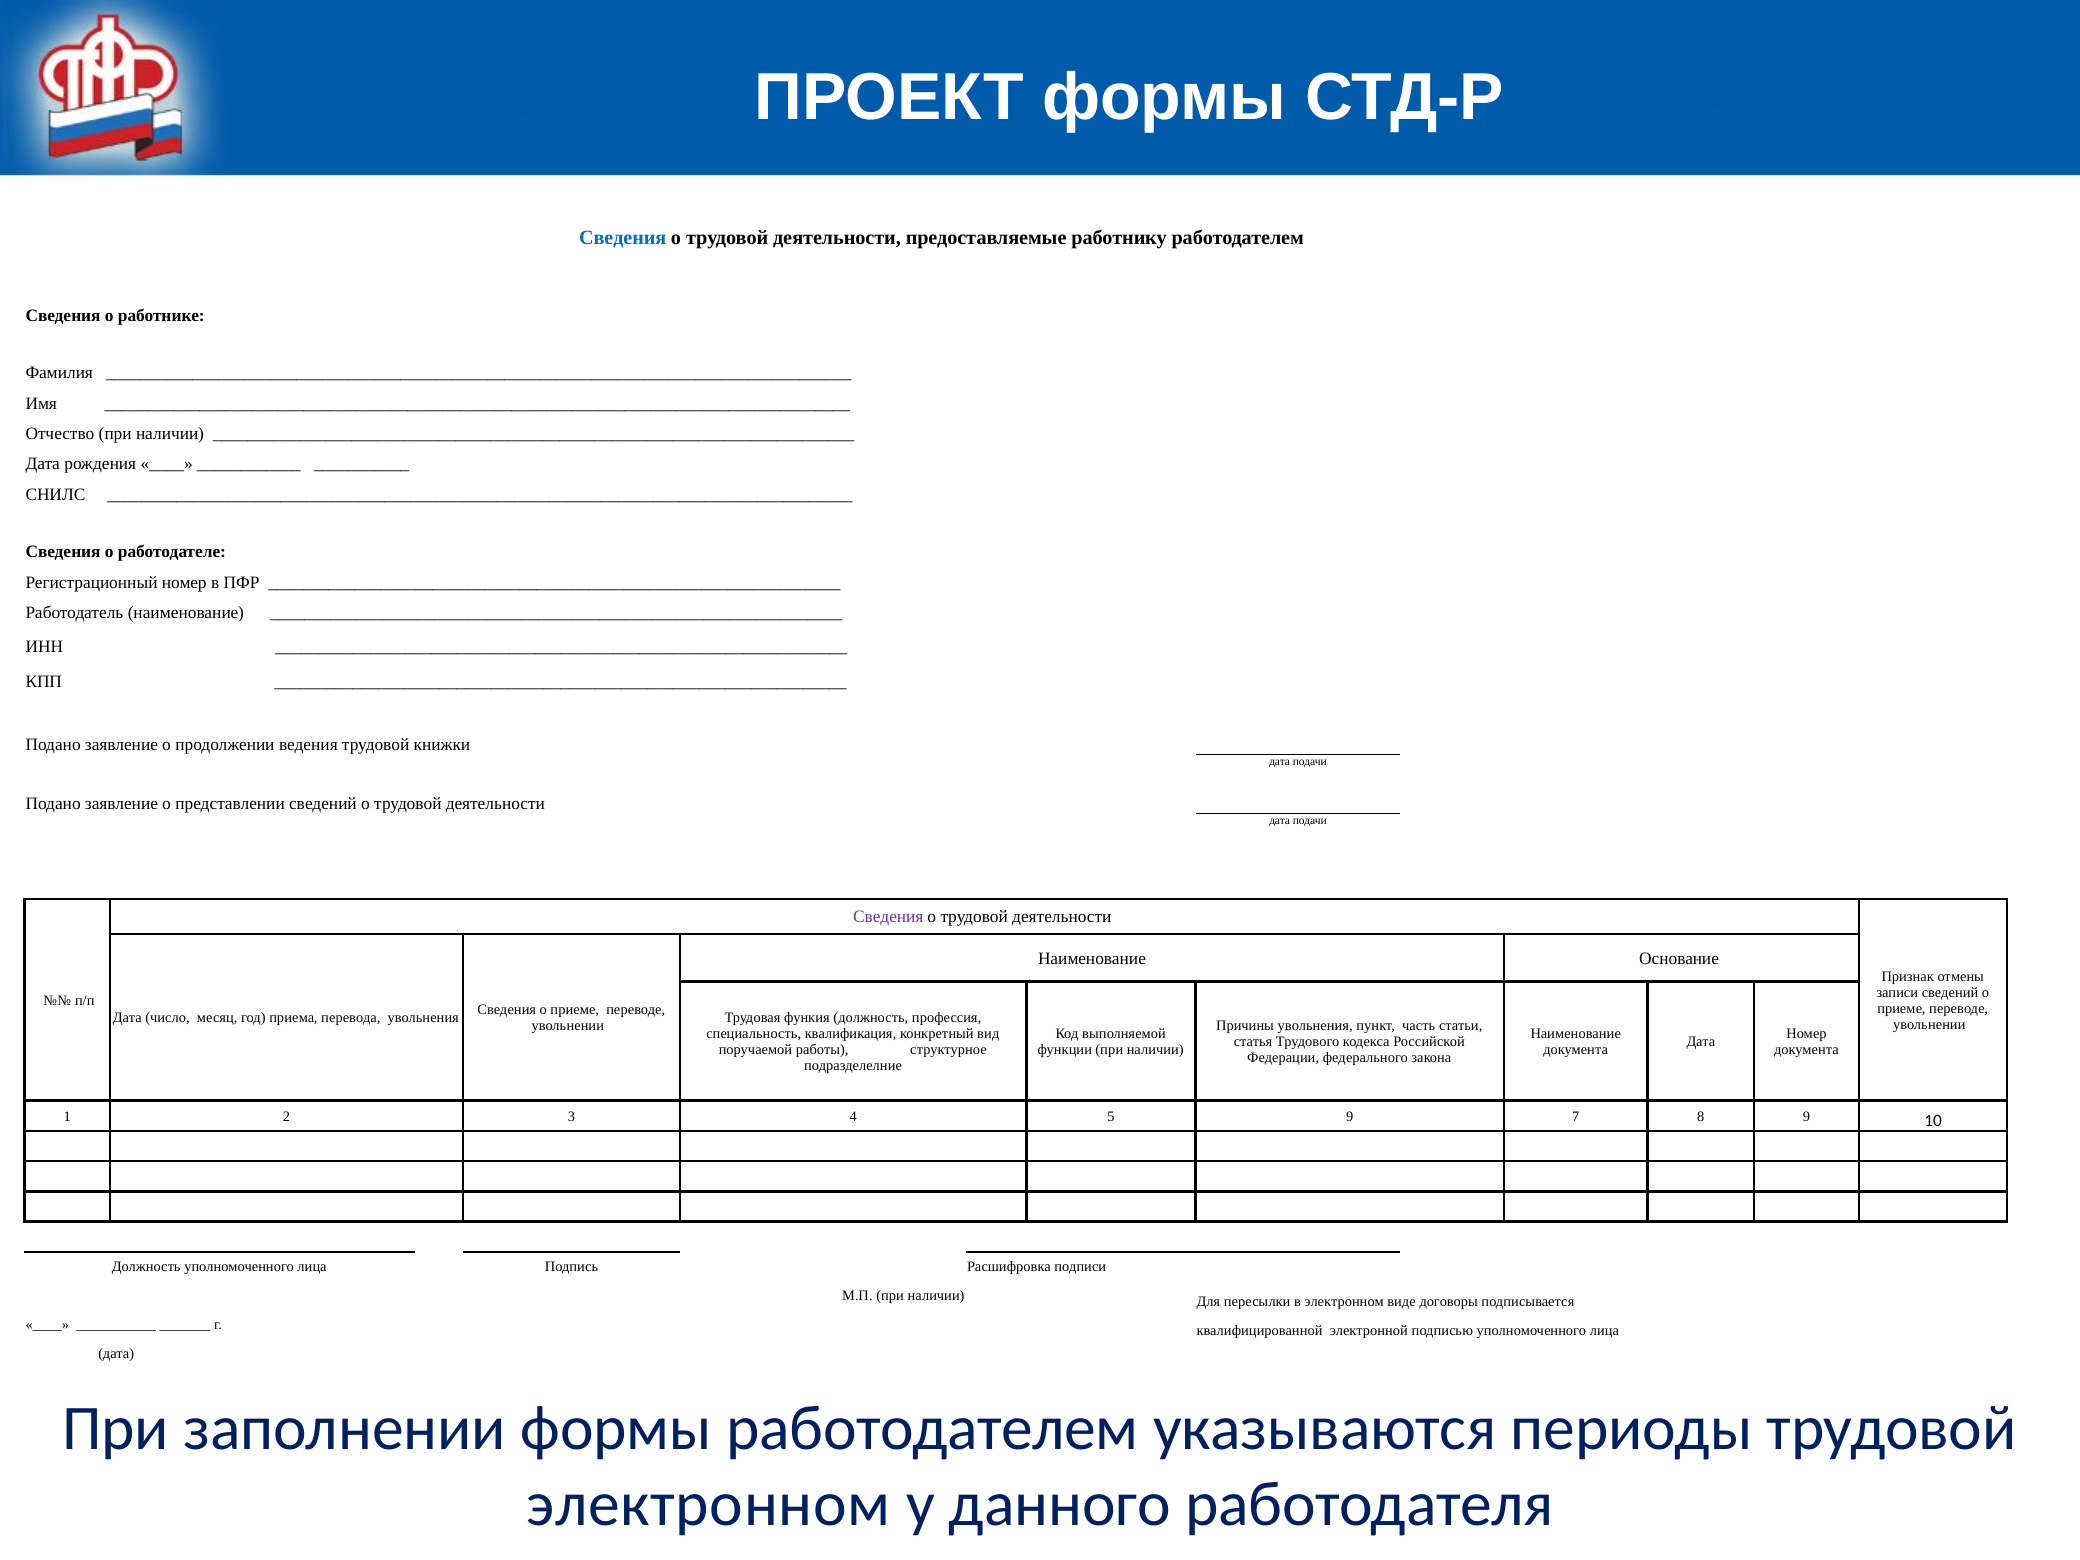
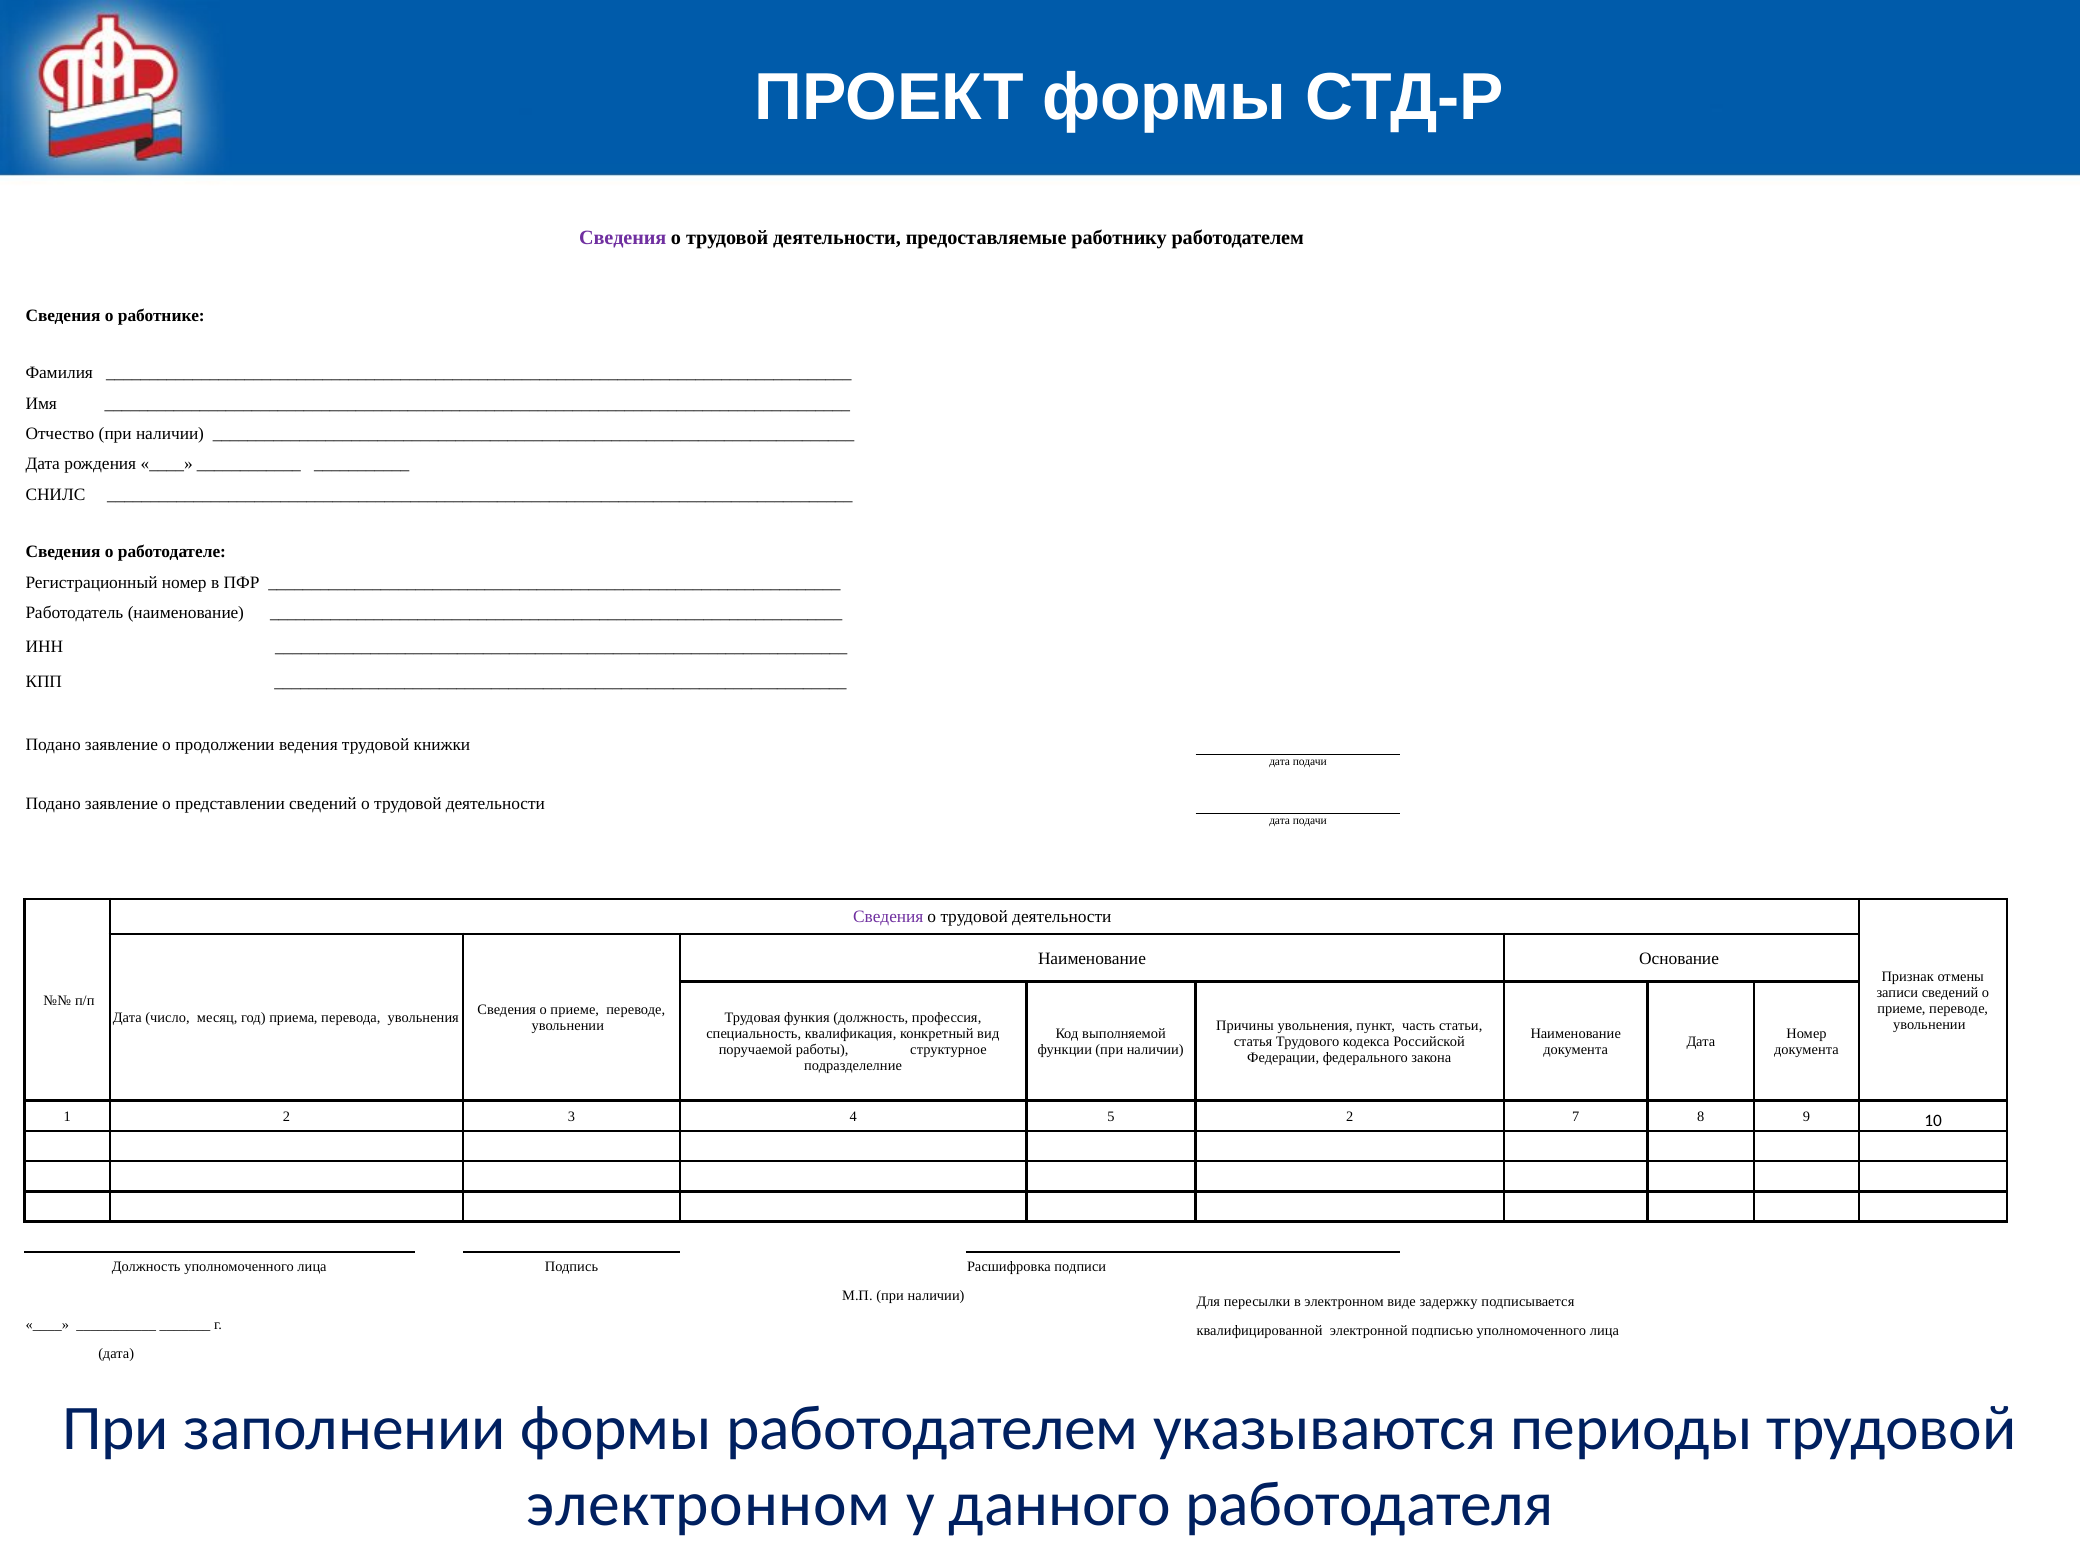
Сведения at (623, 238) colour: blue -> purple
5 9: 9 -> 2
договоры: договоры -> задержку
